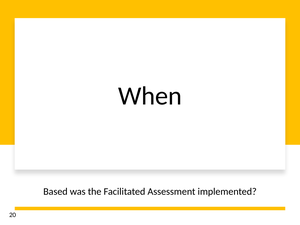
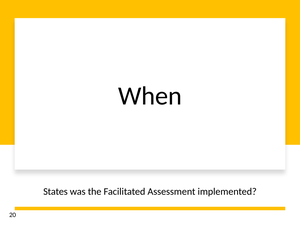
Based: Based -> States
